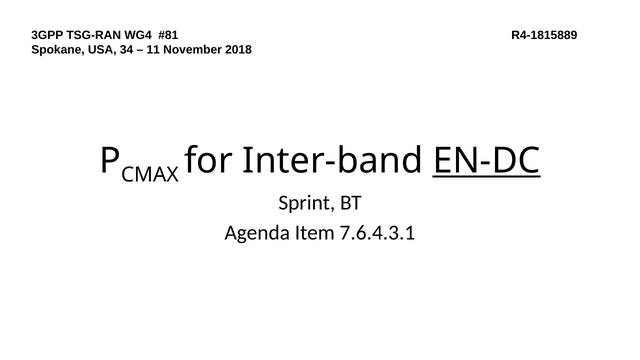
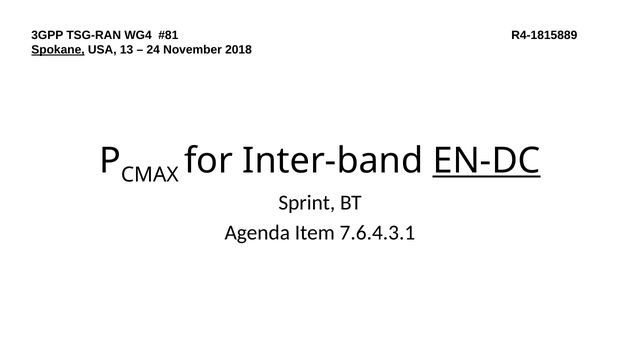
Spokane underline: none -> present
34: 34 -> 13
11: 11 -> 24
